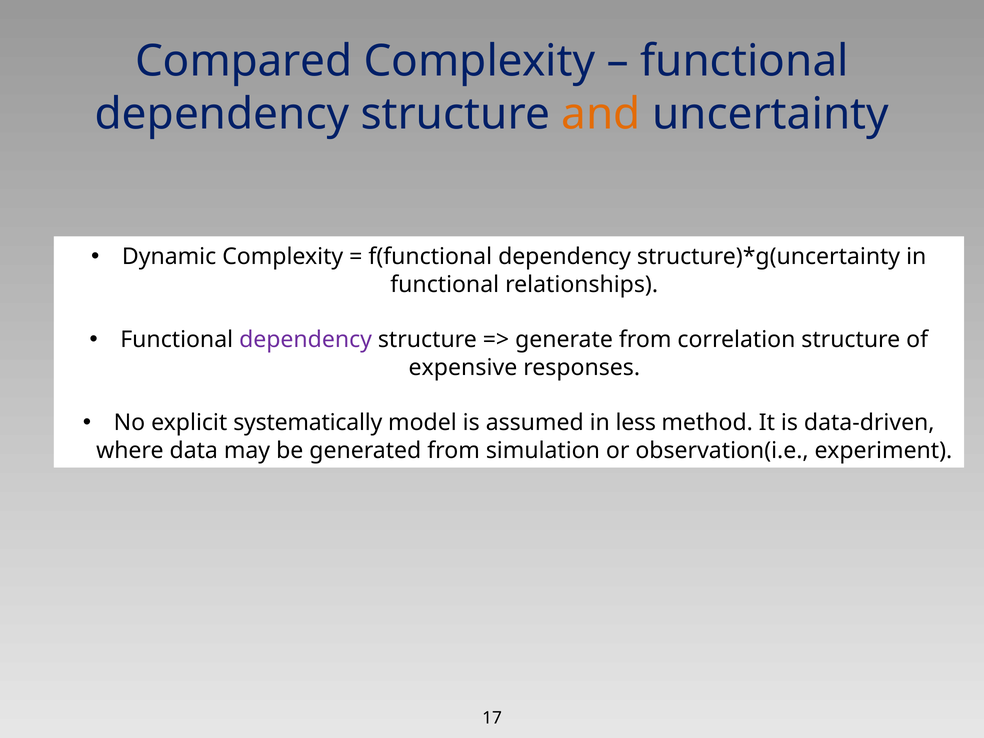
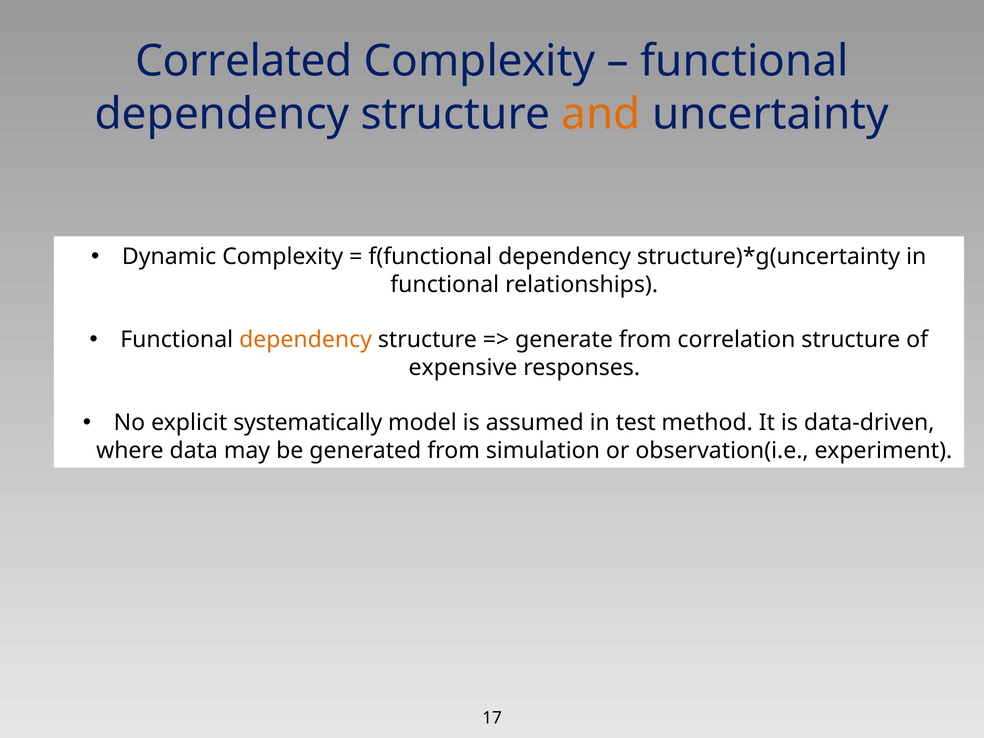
Compared: Compared -> Correlated
dependency at (306, 340) colour: purple -> orange
less: less -> test
